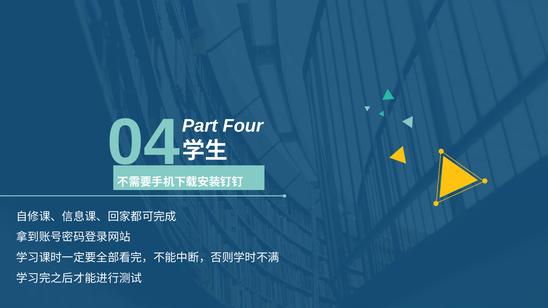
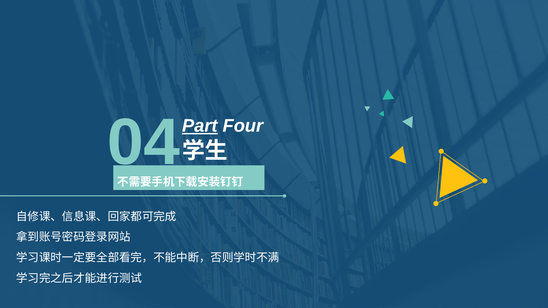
Part underline: none -> present
